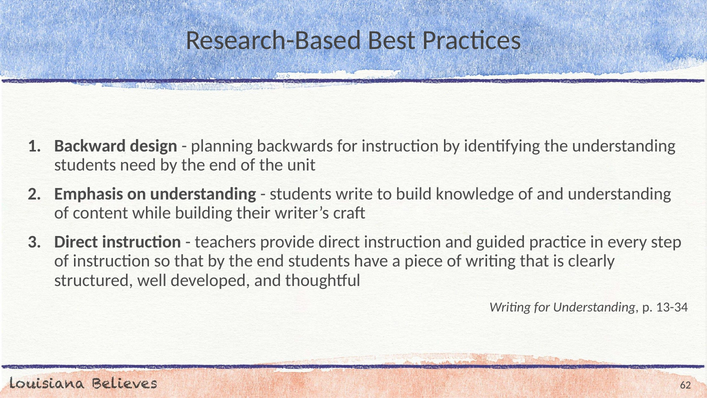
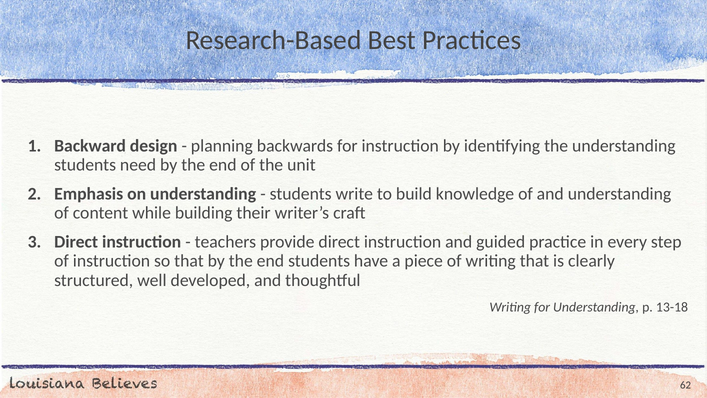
13-34: 13-34 -> 13-18
